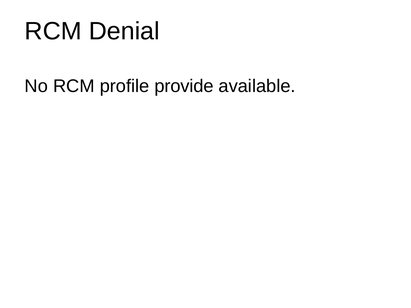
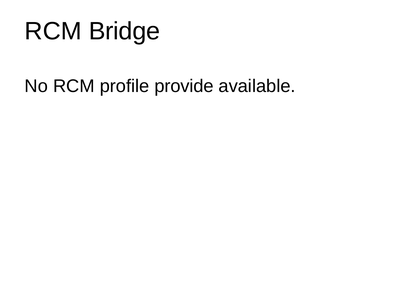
Denial: Denial -> Bridge
